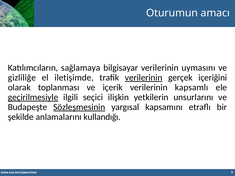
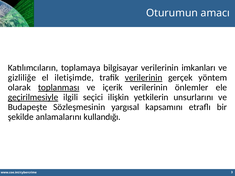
sağlamaya: sağlamaya -> toplamaya
uymasını: uymasını -> imkanları
içeriğini: içeriğini -> yöntem
toplanması underline: none -> present
kapsamlı: kapsamlı -> önlemler
Sözleşmesinin underline: present -> none
